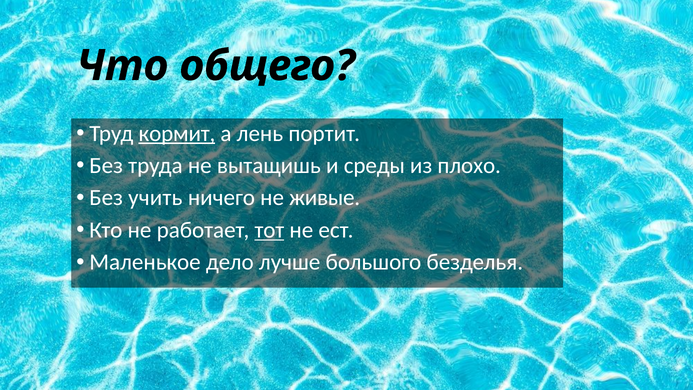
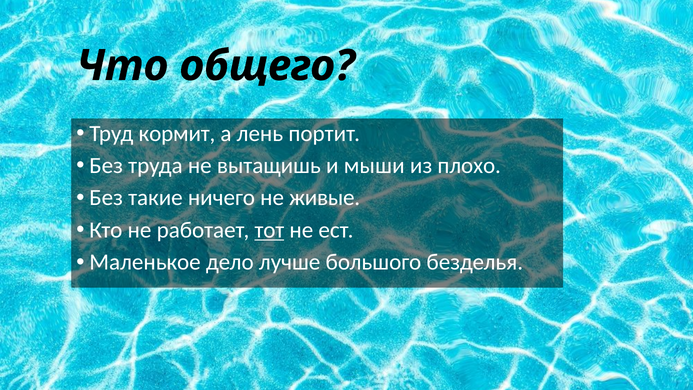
кормит underline: present -> none
среды: среды -> мыши
учить: учить -> такие
